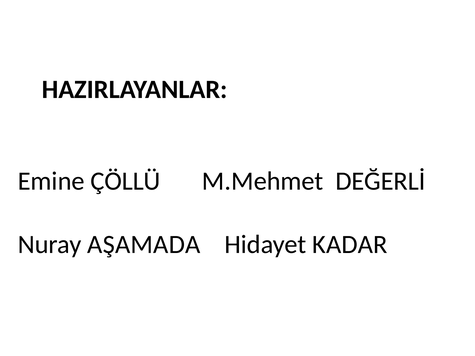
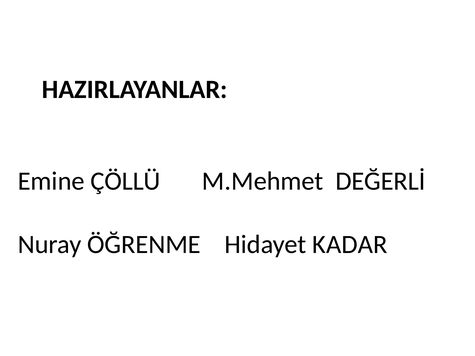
AŞAMADA: AŞAMADA -> ÖĞRENME
